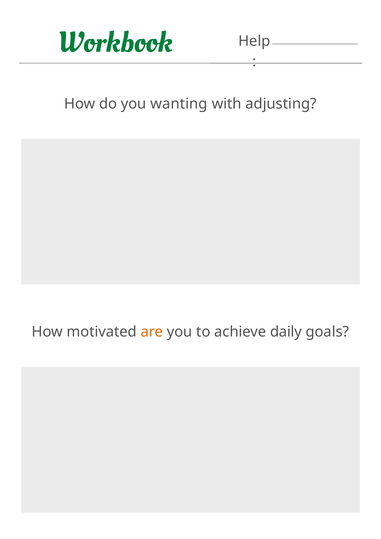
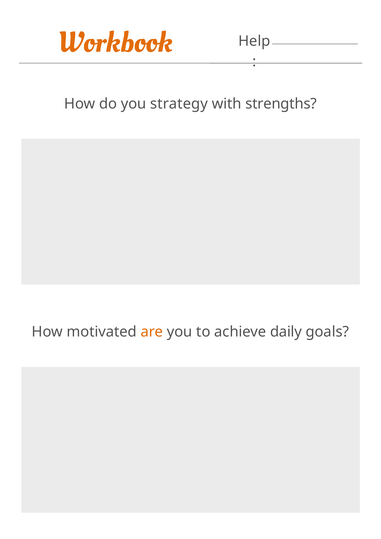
Workbook colour: green -> orange
wanting: wanting -> strategy
adjusting: adjusting -> strengths
